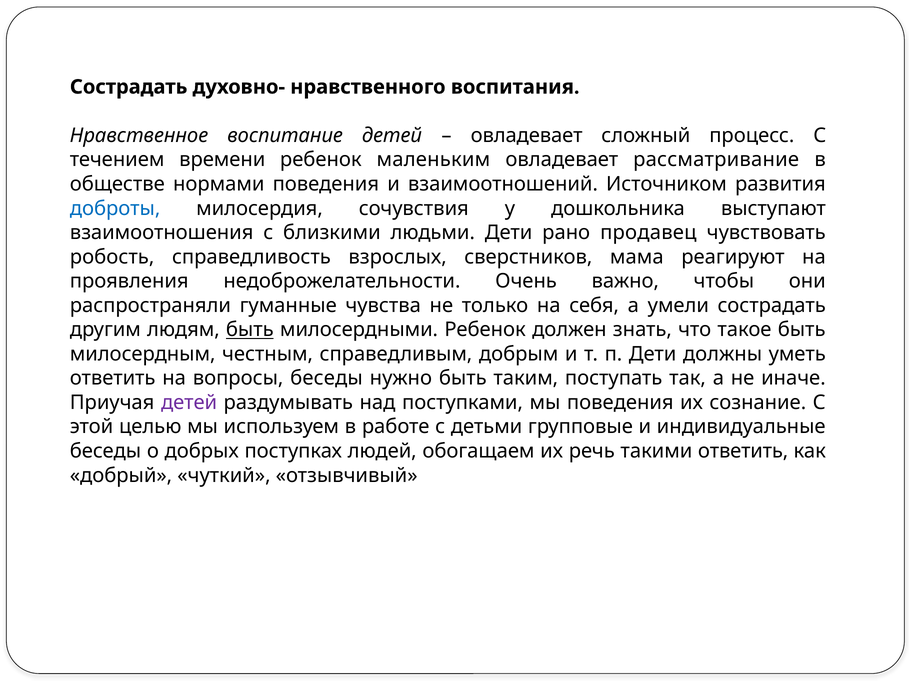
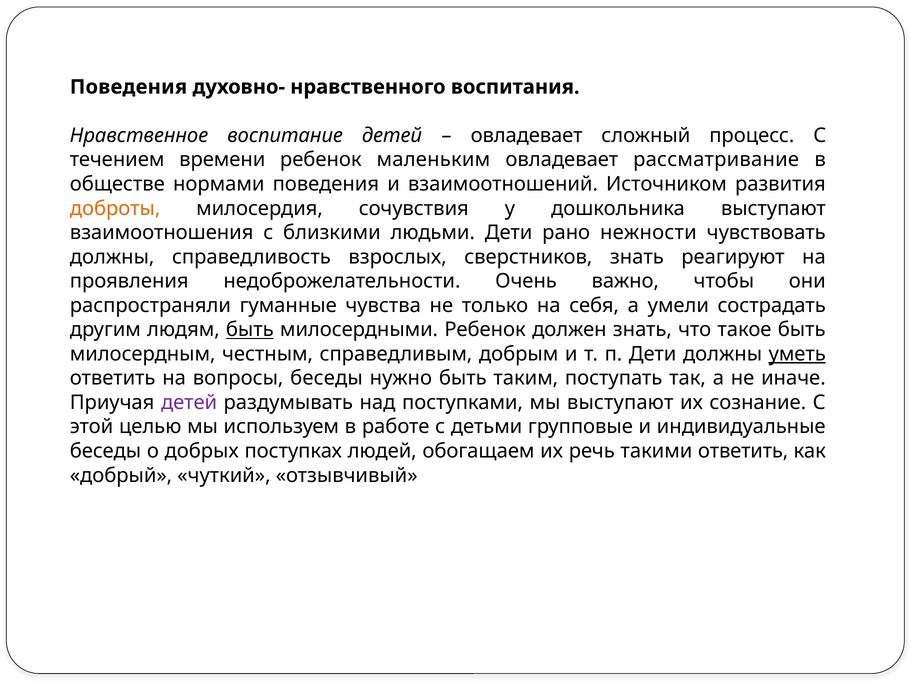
Сострадать at (129, 87): Сострадать -> Поведения
доброты colour: blue -> orange
продавец: продавец -> нежности
робость at (112, 257): робость -> должны
сверстников мама: мама -> знать
уметь underline: none -> present
мы поведения: поведения -> выступают
